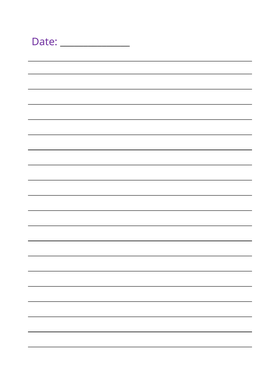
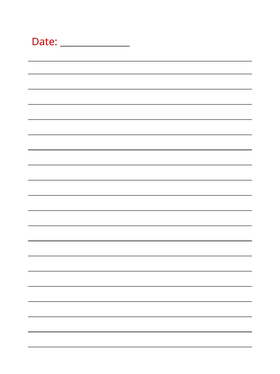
Date colour: purple -> red
